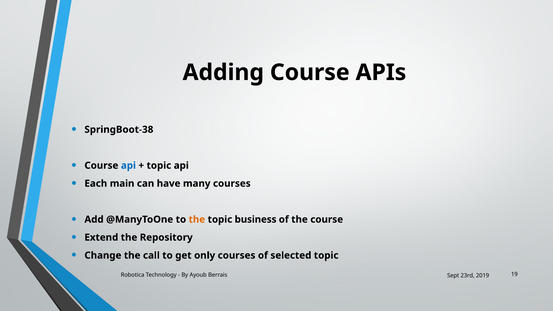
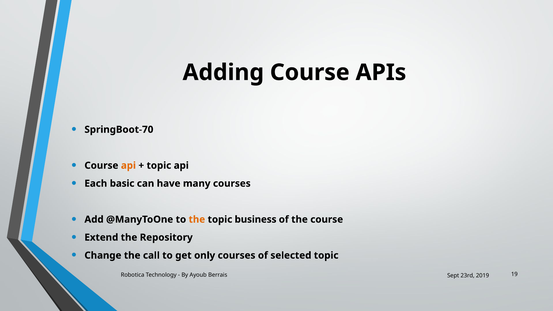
SpringBoot-38: SpringBoot-38 -> SpringBoot-70
api at (128, 166) colour: blue -> orange
main: main -> basic
